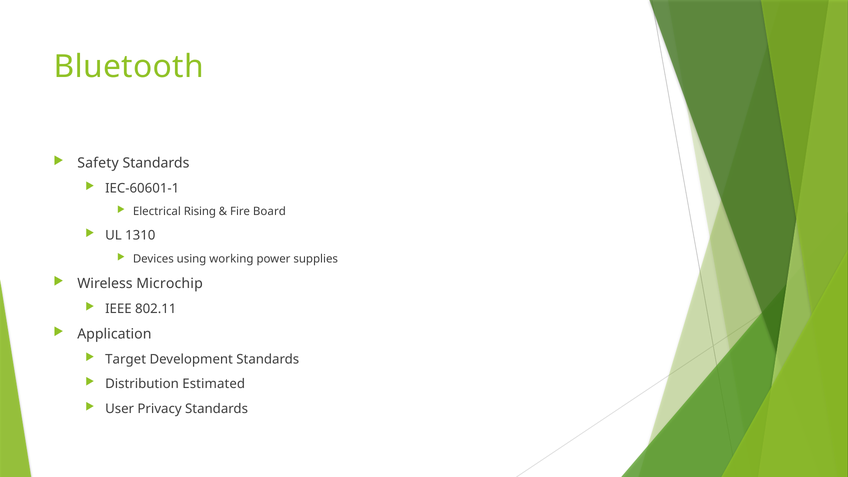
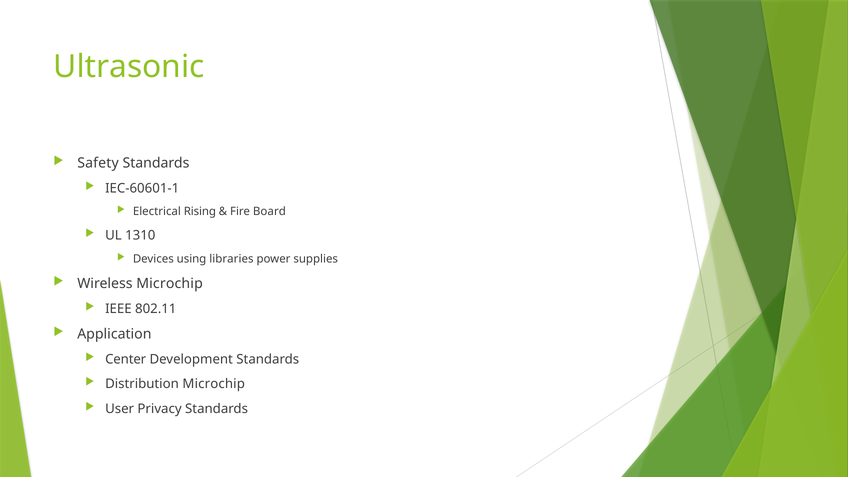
Bluetooth: Bluetooth -> Ultrasonic
working: working -> libraries
Target: Target -> Center
Distribution Estimated: Estimated -> Microchip
